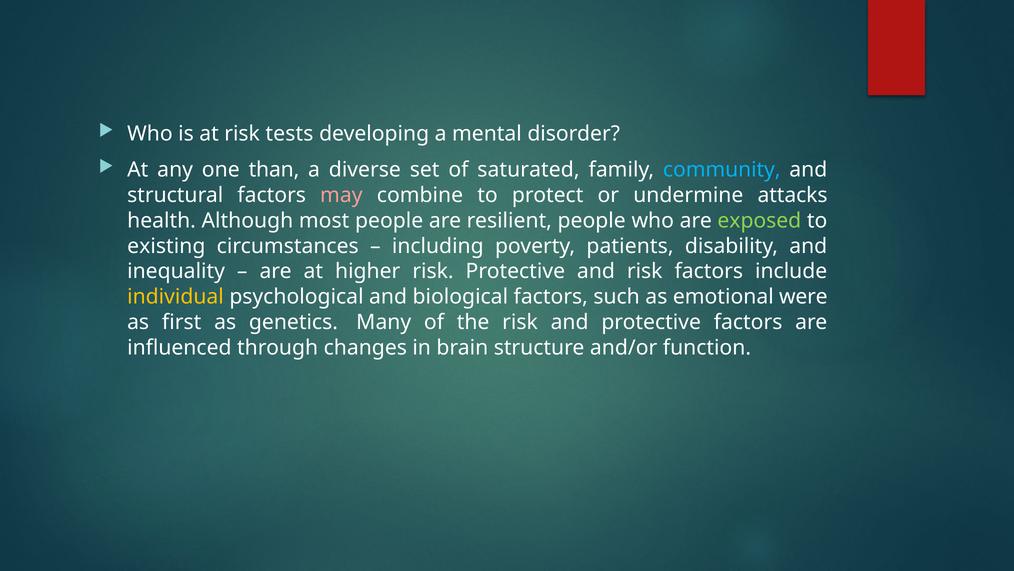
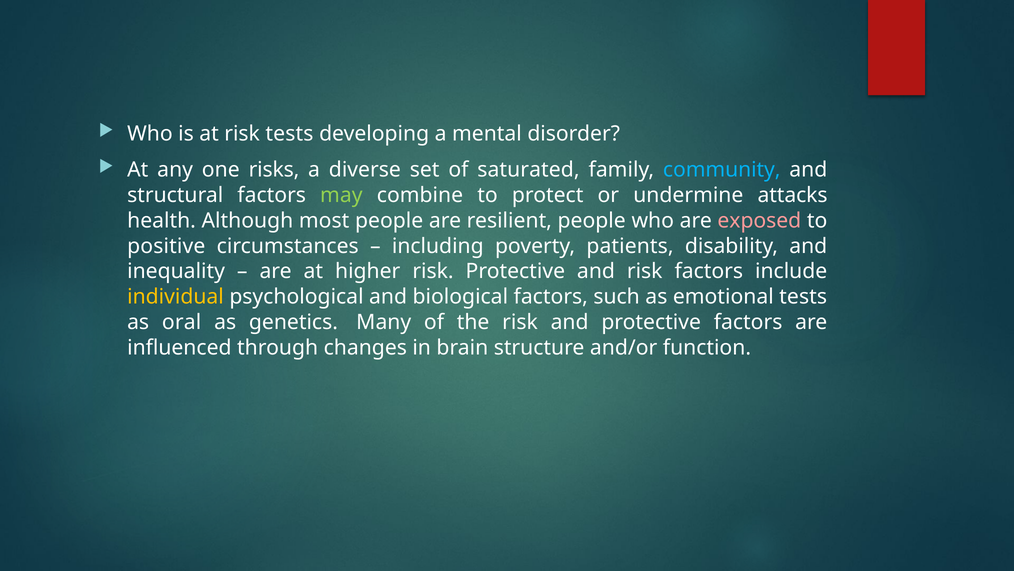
than: than -> risks
may colour: pink -> light green
exposed colour: light green -> pink
existing: existing -> positive
emotional were: were -> tests
first: first -> oral
